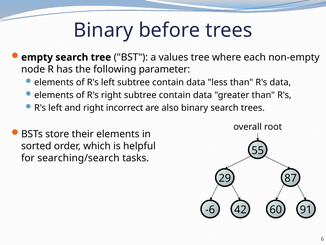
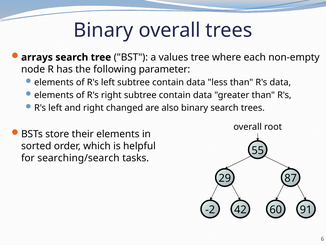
Binary before: before -> overall
empty: empty -> arrays
incorrect: incorrect -> changed
-6: -6 -> -2
